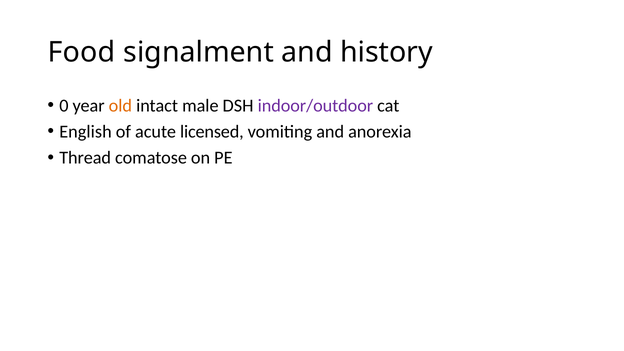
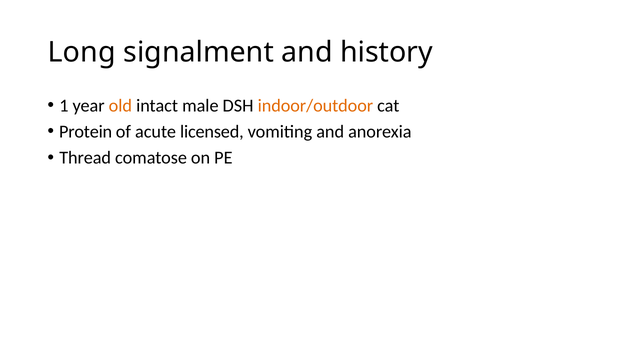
Food: Food -> Long
0: 0 -> 1
indoor/outdoor colour: purple -> orange
English: English -> Protein
